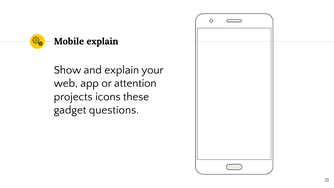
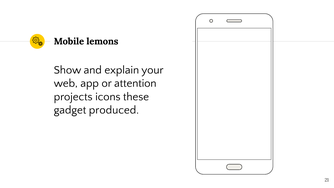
Mobile explain: explain -> lemons
questions: questions -> produced
